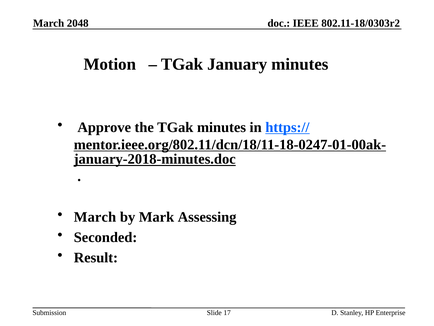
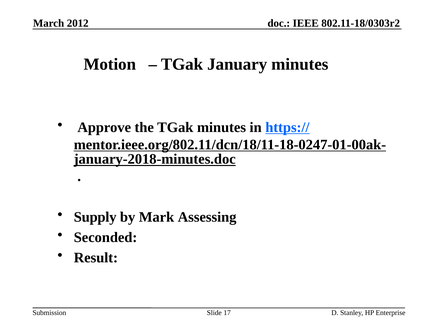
2048: 2048 -> 2012
March at (95, 217): March -> Supply
